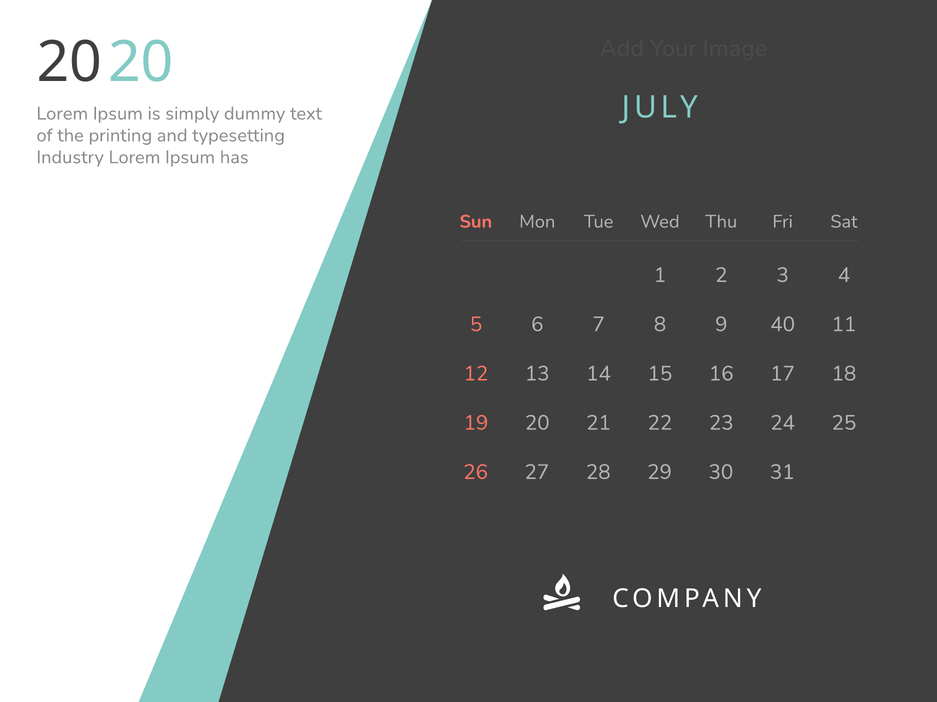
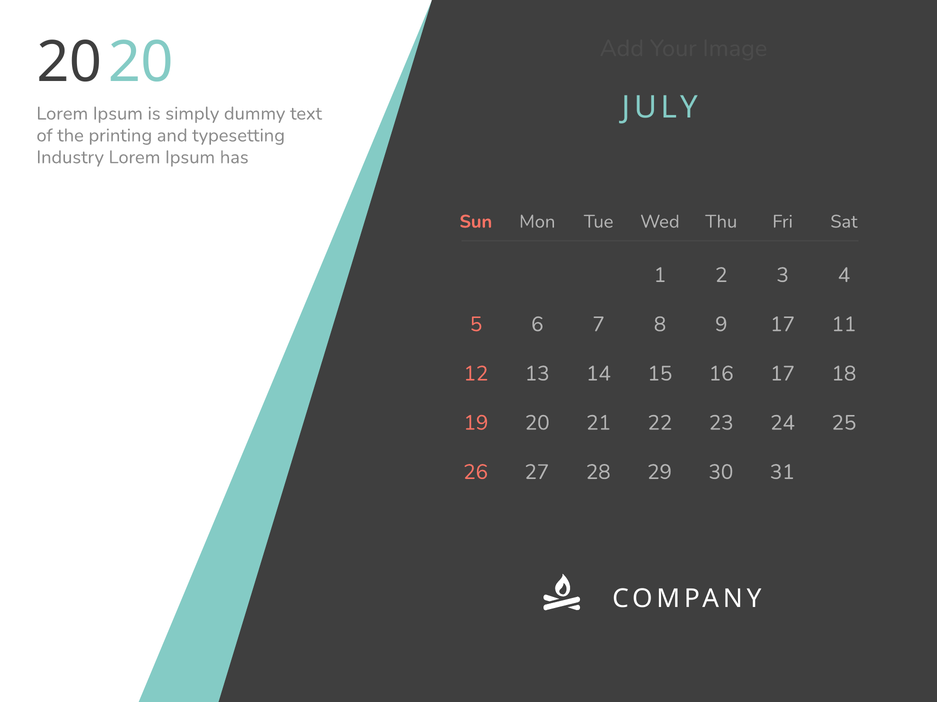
9 40: 40 -> 17
